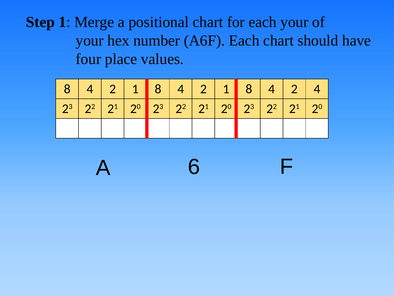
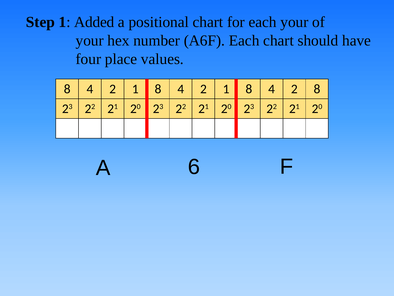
Merge: Merge -> Added
2 4: 4 -> 8
